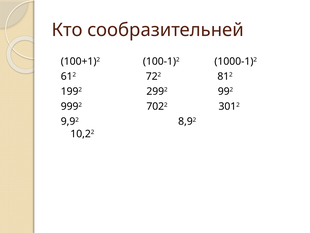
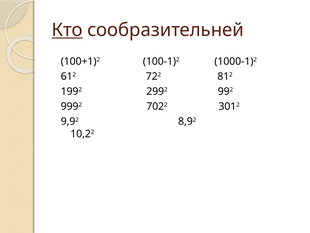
Кто underline: none -> present
